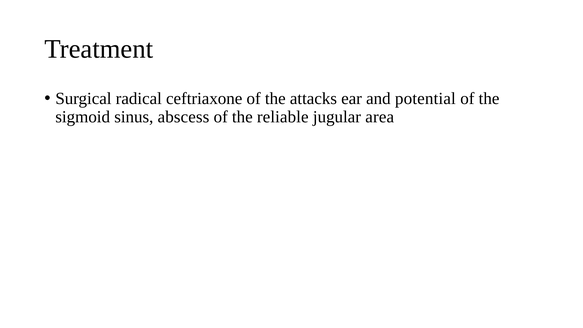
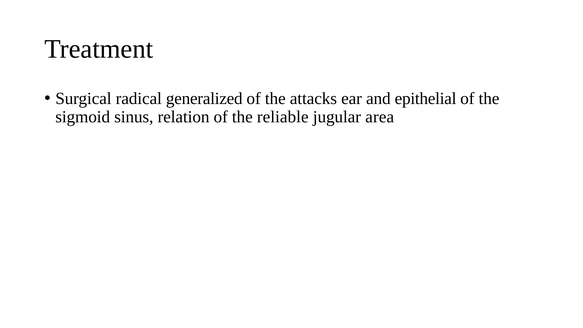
ceftriaxone: ceftriaxone -> generalized
potential: potential -> epithelial
abscess: abscess -> relation
